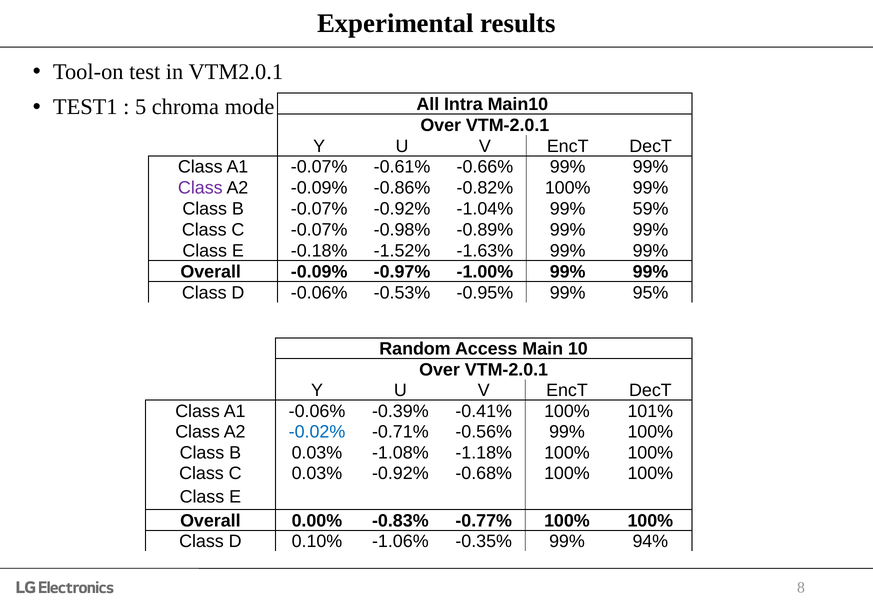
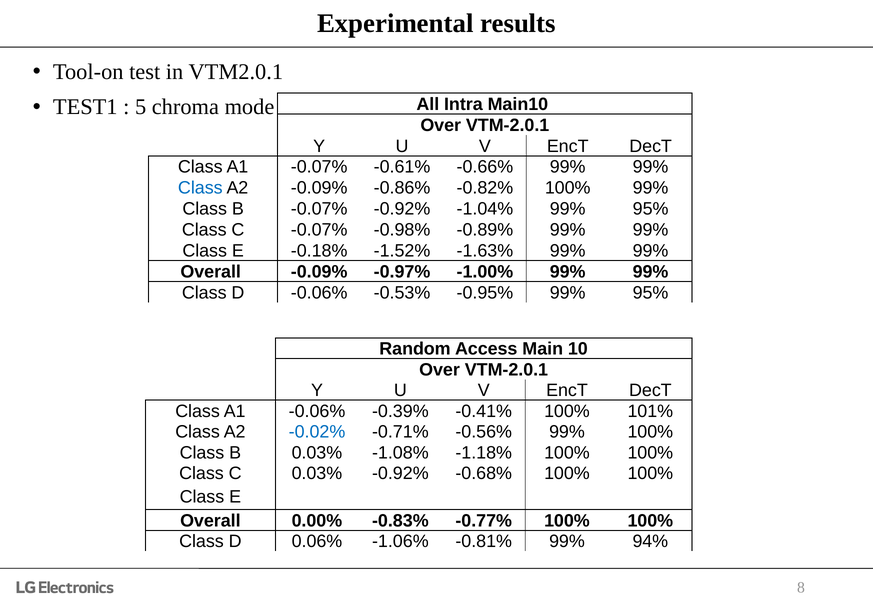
Class at (200, 188) colour: purple -> blue
-1.04% 99% 59%: 59% -> 95%
0.10%: 0.10% -> 0.06%
-0.35%: -0.35% -> -0.81%
